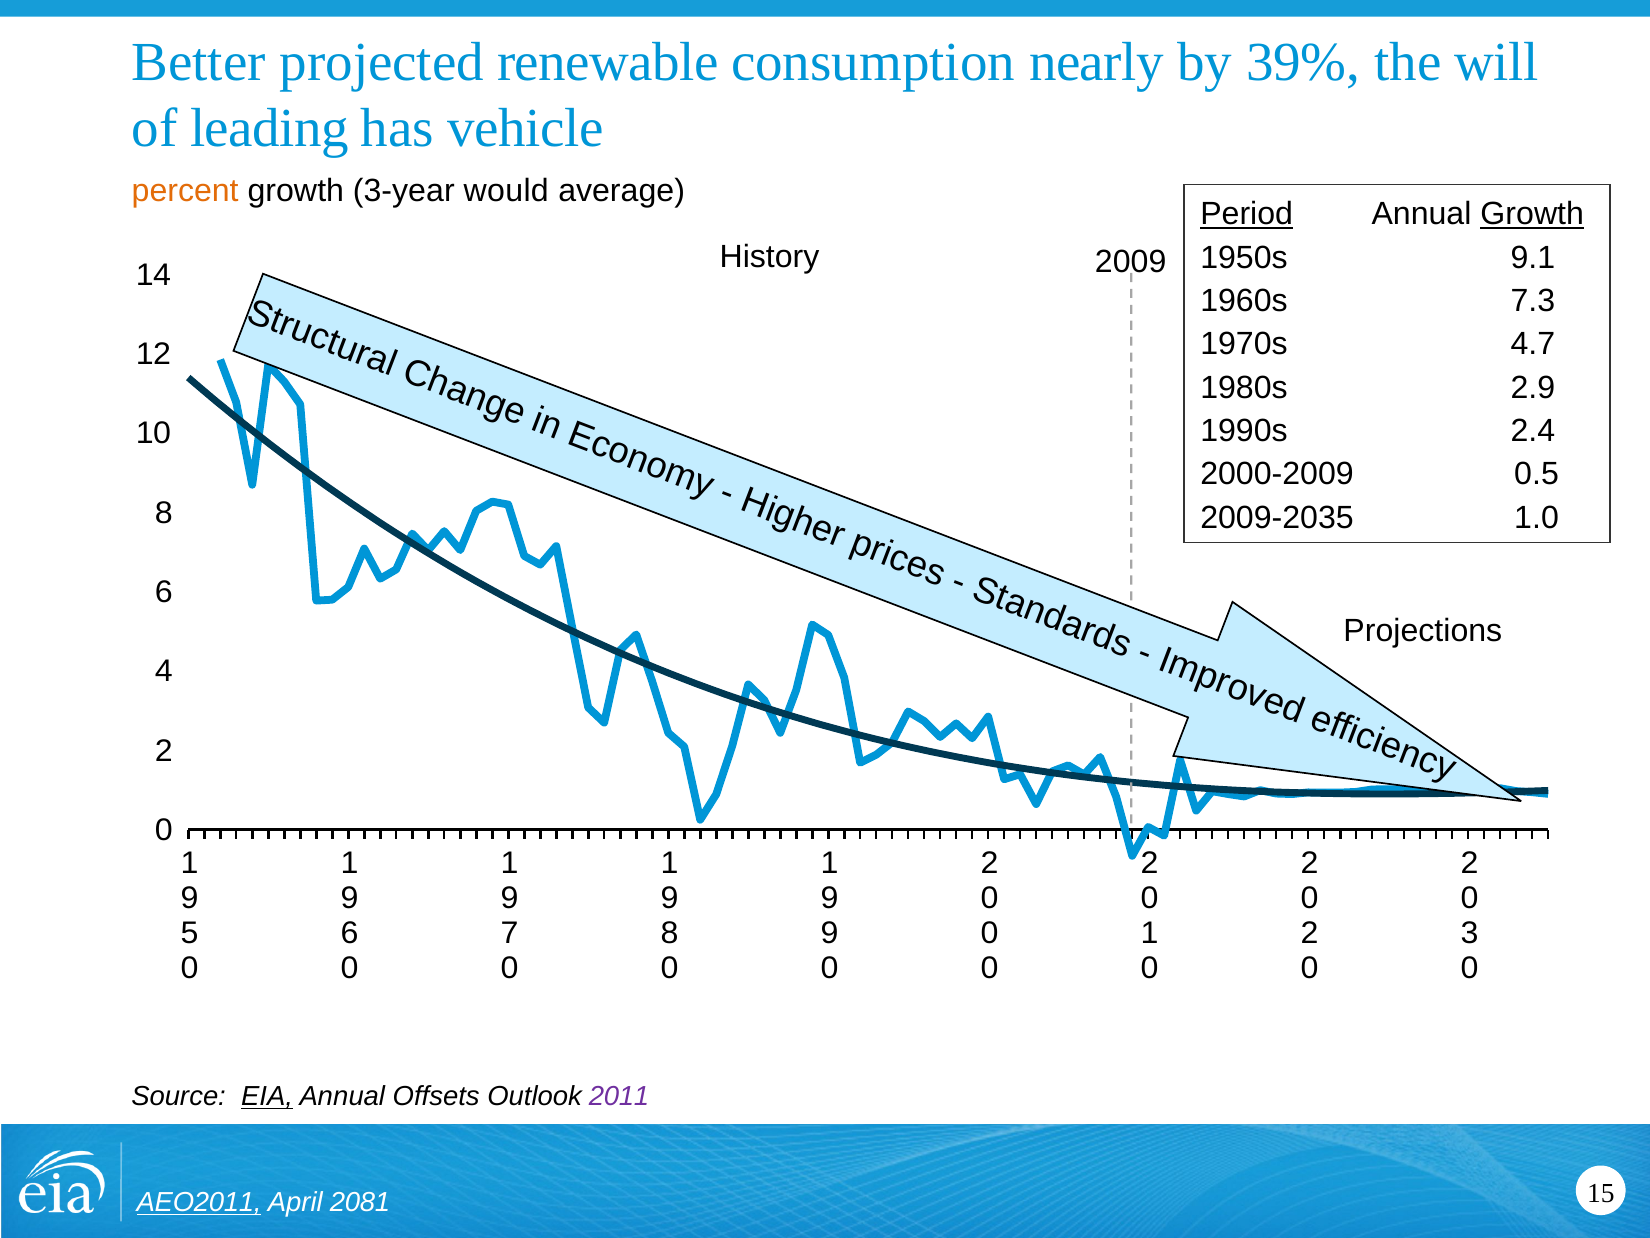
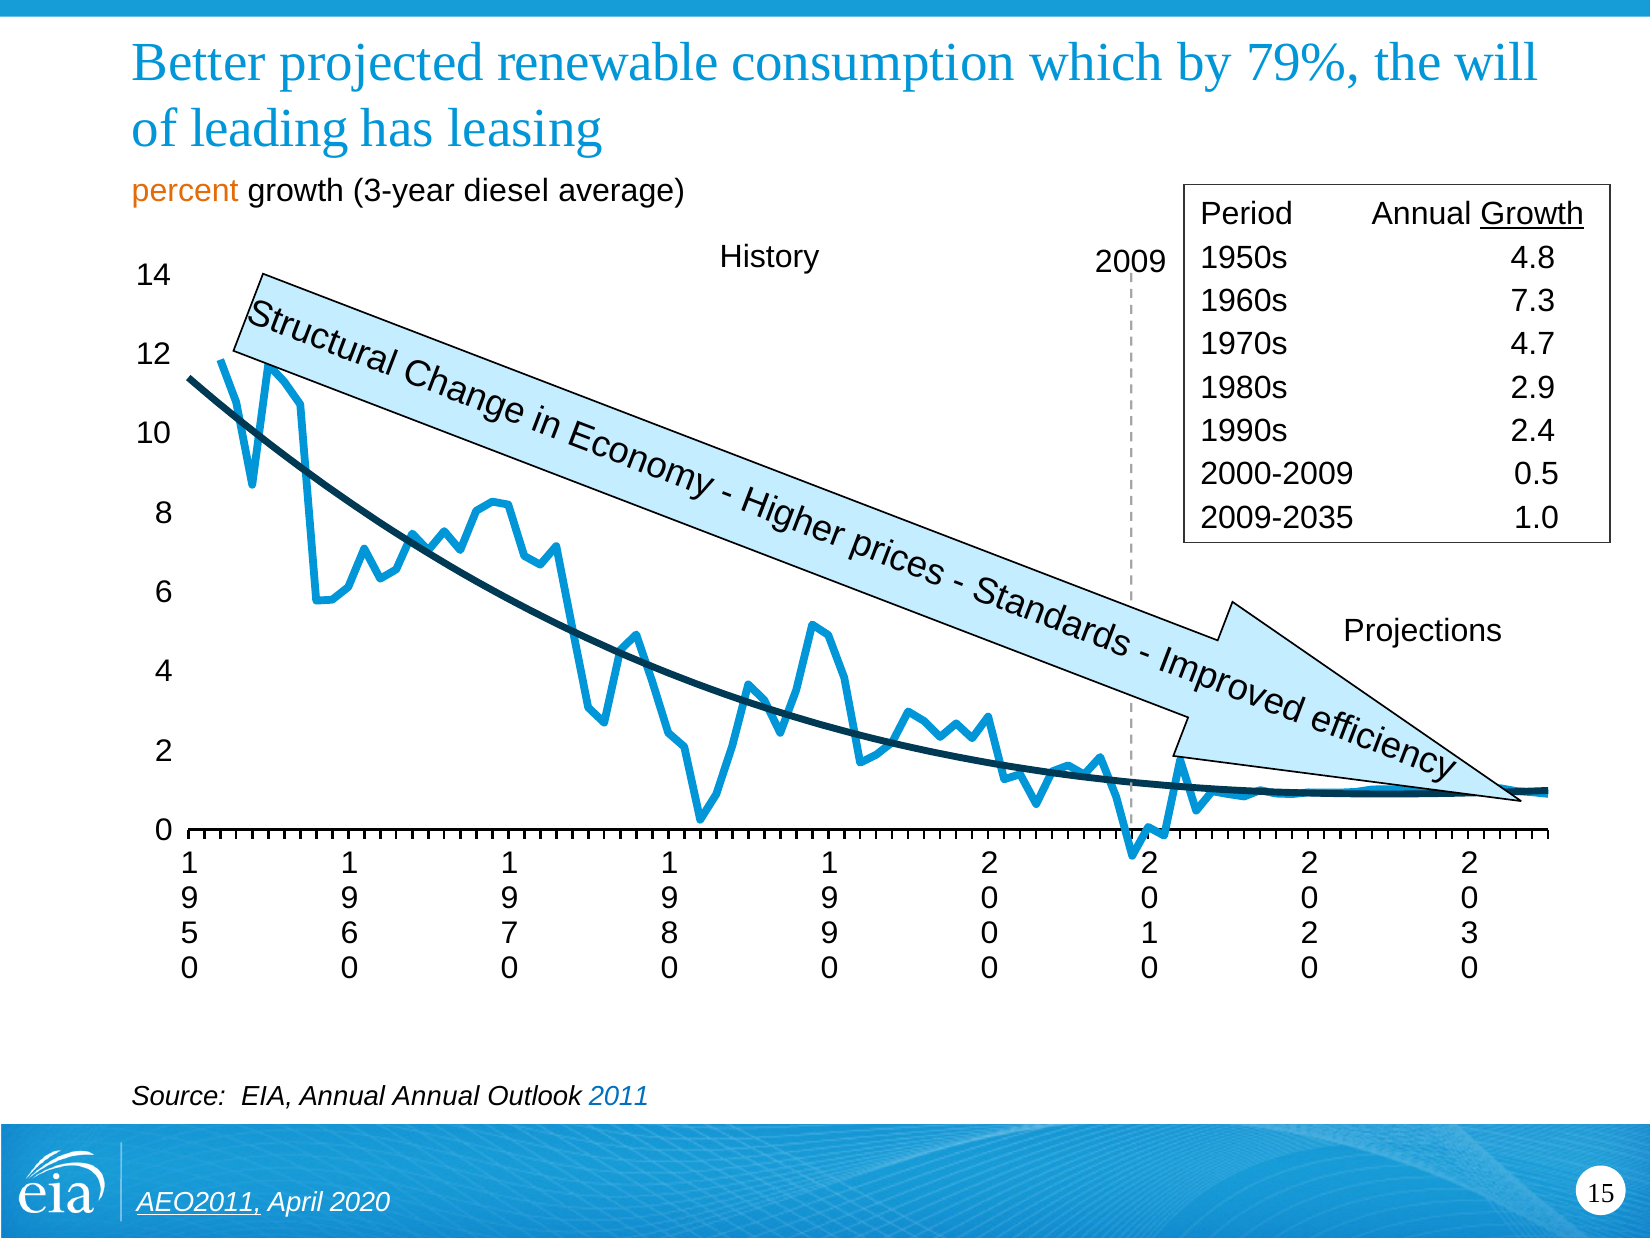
nearly: nearly -> which
39%: 39% -> 79%
vehicle: vehicle -> leasing
would: would -> diesel
Period underline: present -> none
9.1: 9.1 -> 4.8
EIA underline: present -> none
Annual Offsets: Offsets -> Annual
2011 colour: purple -> blue
2081: 2081 -> 2020
